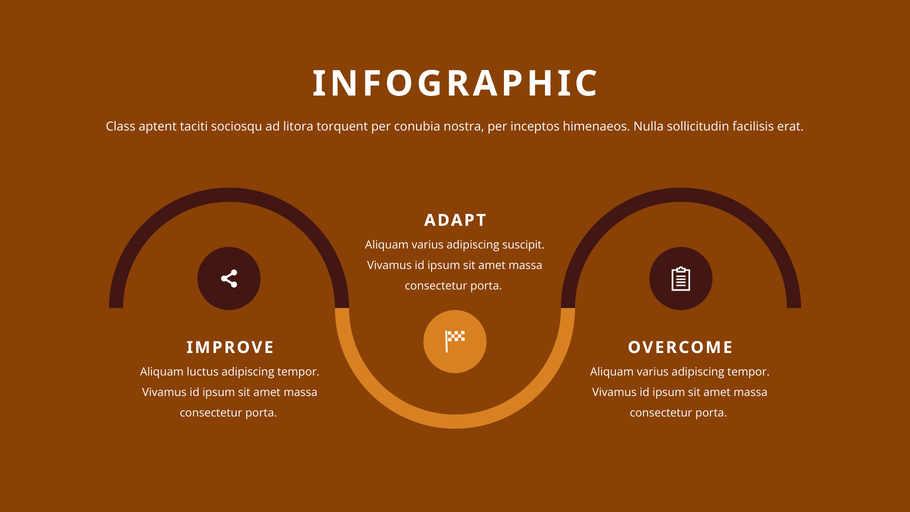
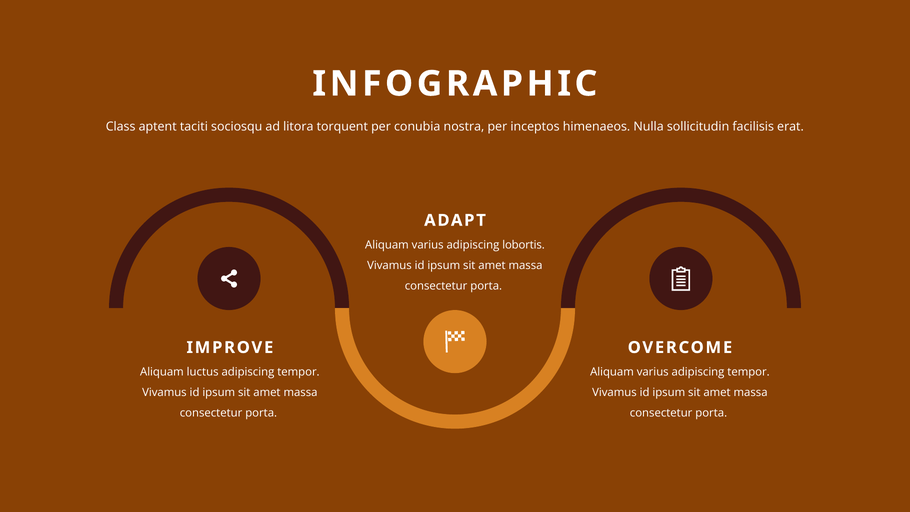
suscipit: suscipit -> lobortis
